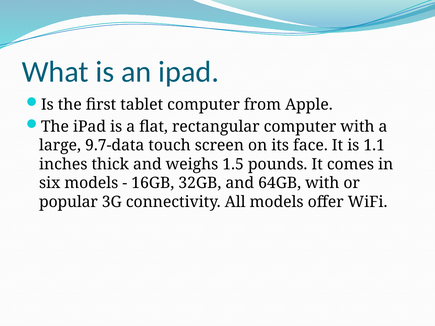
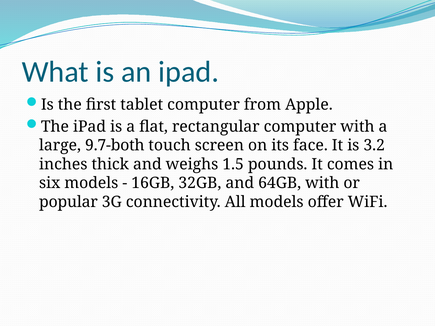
9.7-data: 9.7-data -> 9.7-both
1.1: 1.1 -> 3.2
